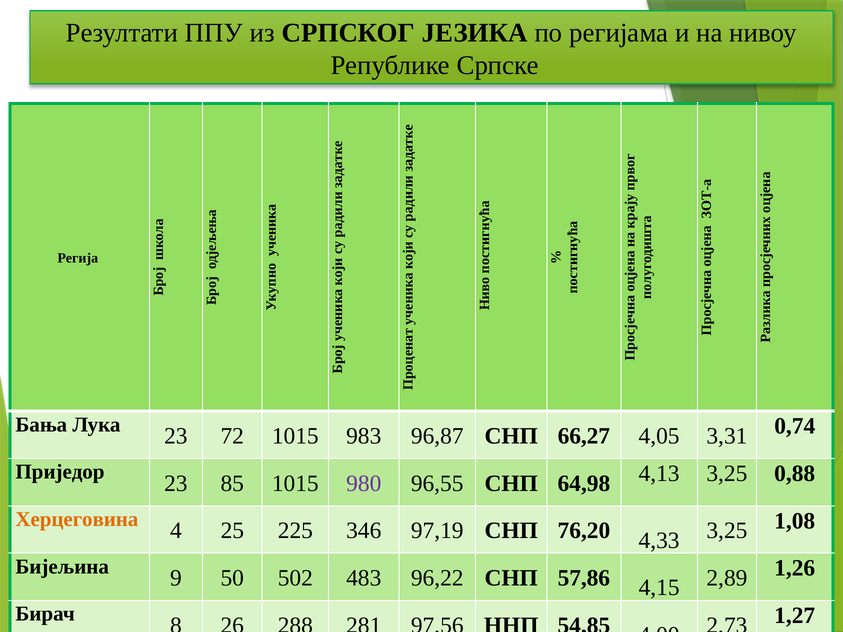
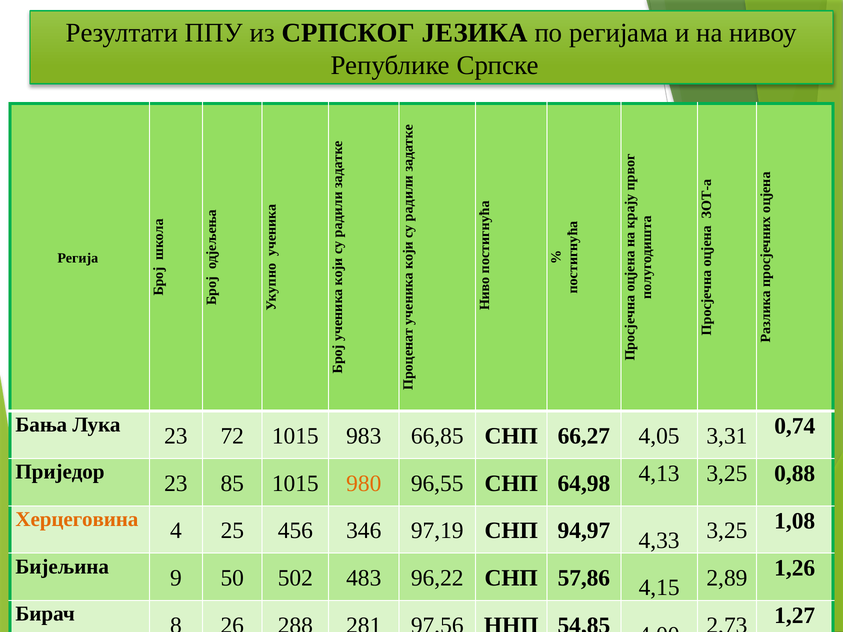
96,87: 96,87 -> 66,85
980 colour: purple -> orange
225: 225 -> 456
76,20: 76,20 -> 94,97
